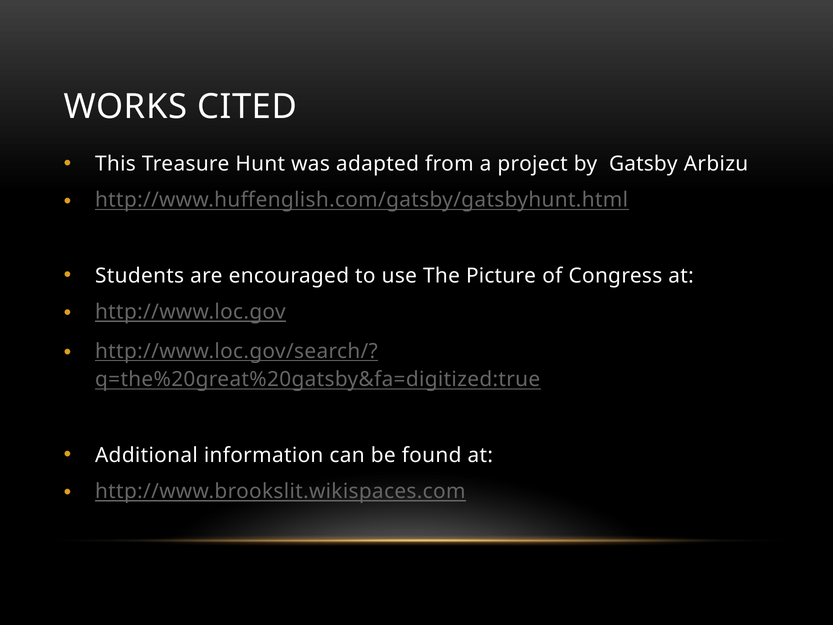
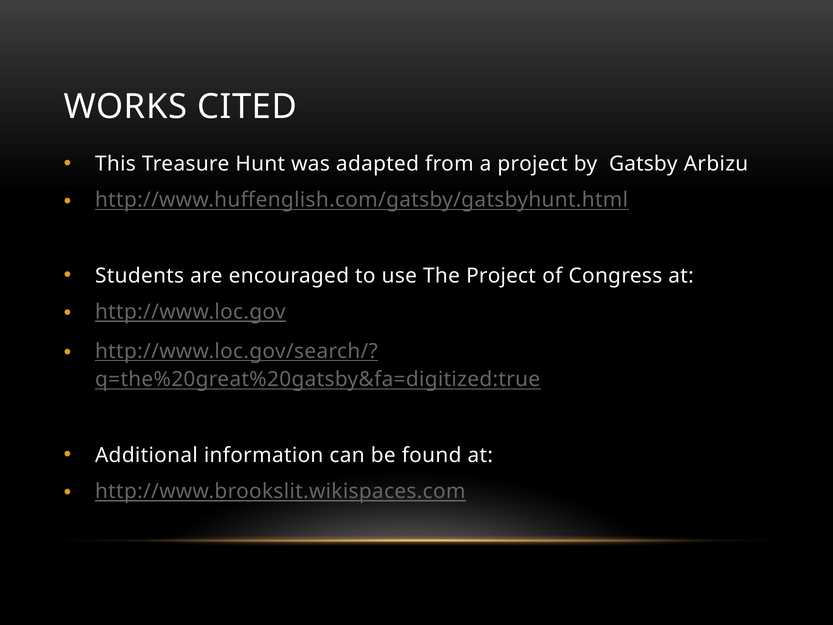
The Picture: Picture -> Project
